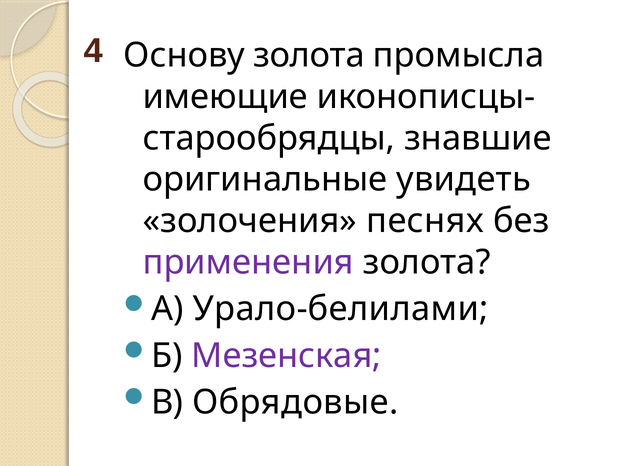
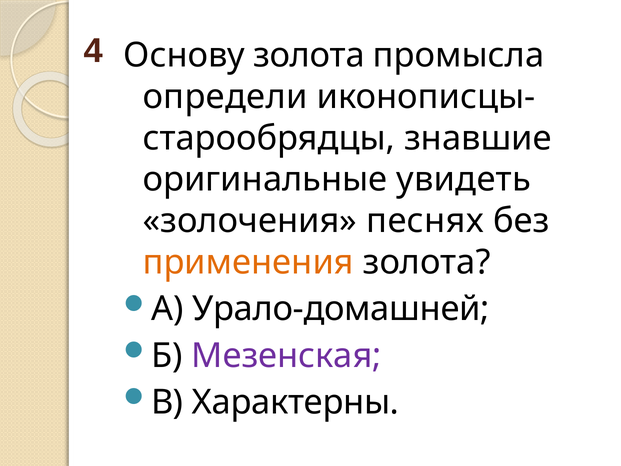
имеющие: имеющие -> определи
применения colour: purple -> orange
Урало-белилами: Урало-белилами -> Урало-домашней
Обрядовые: Обрядовые -> Характерны
